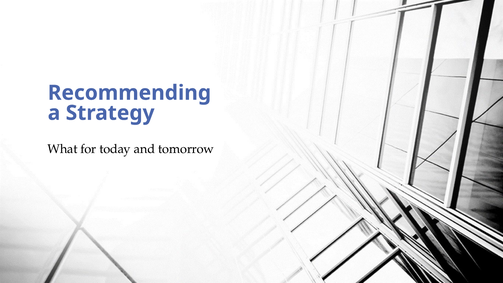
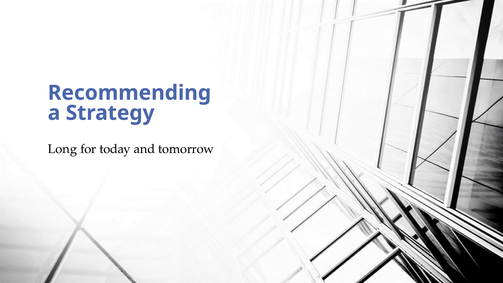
What: What -> Long
